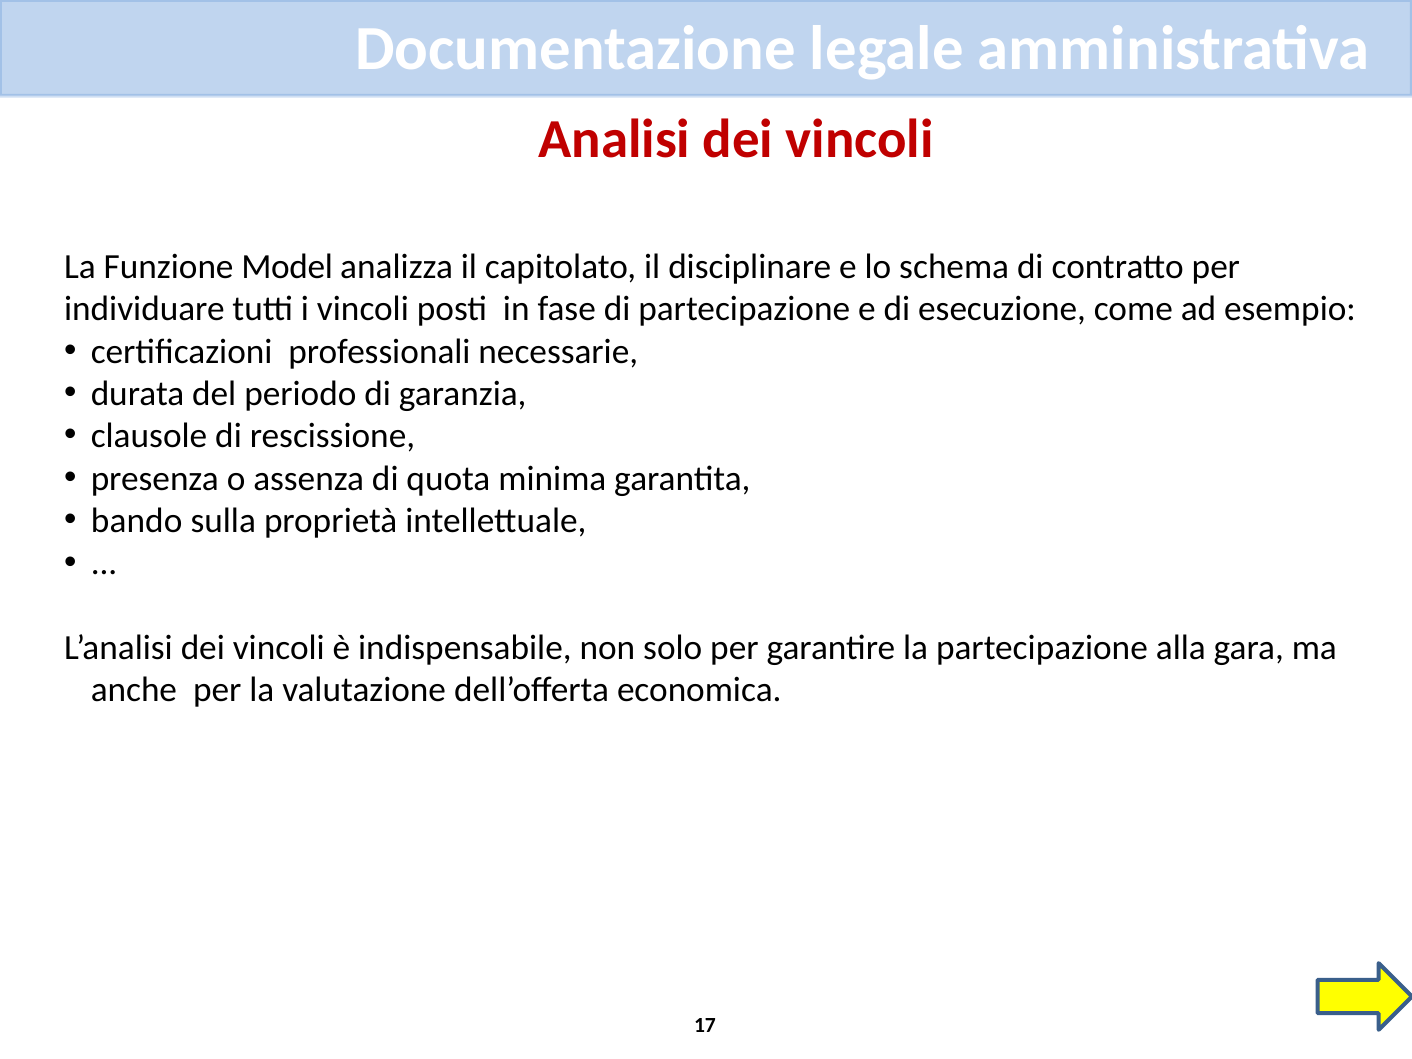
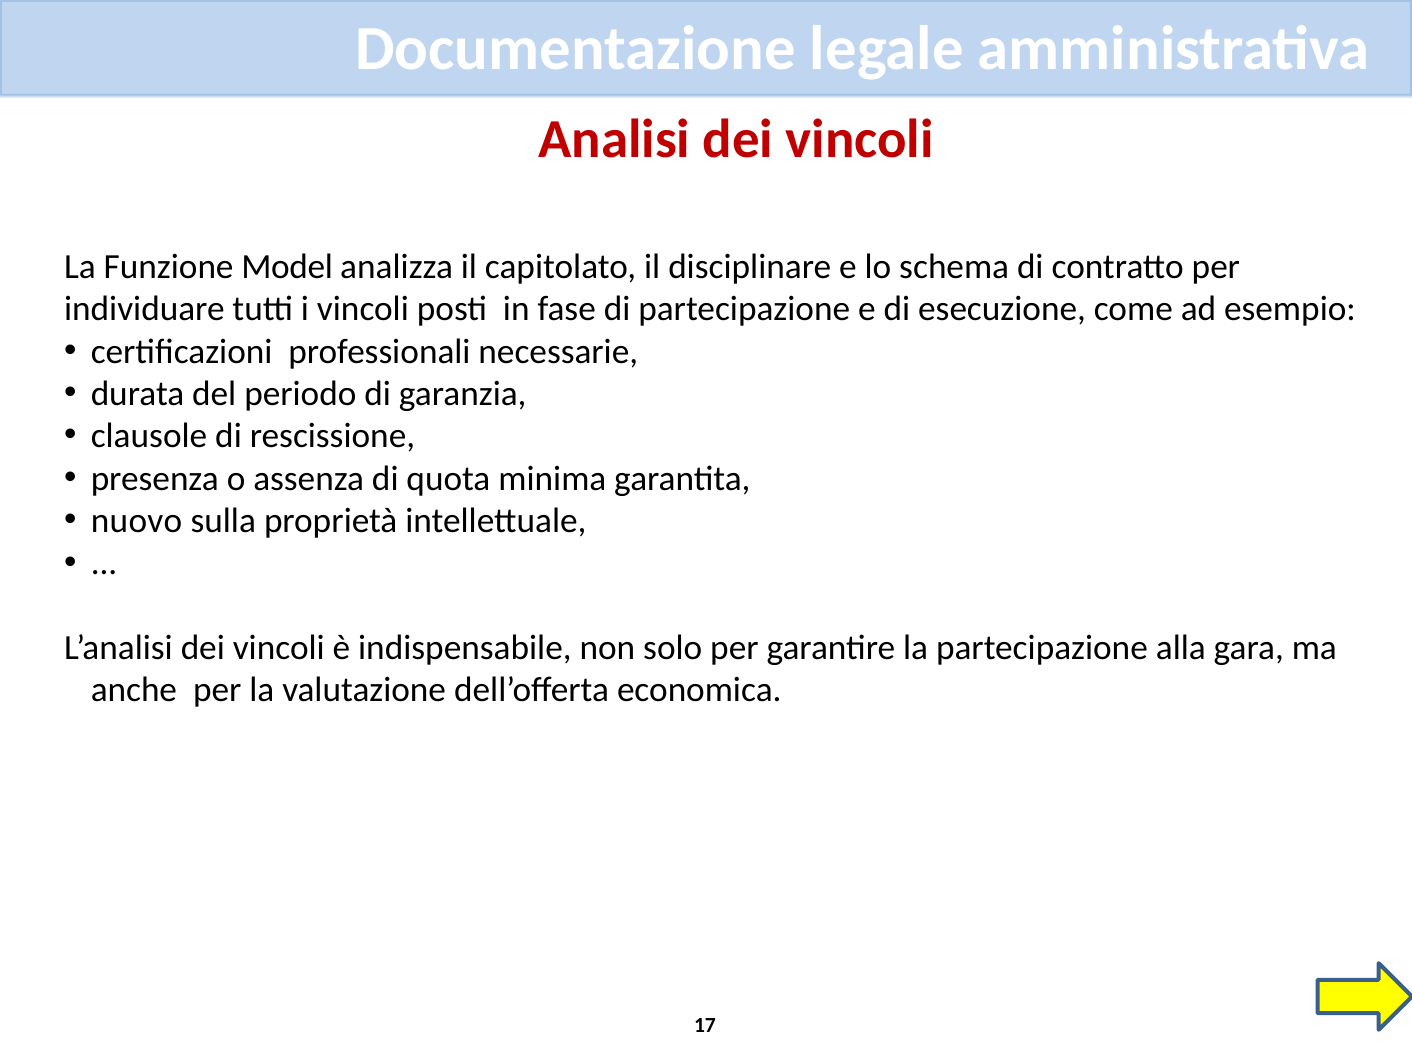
bando: bando -> nuovo
